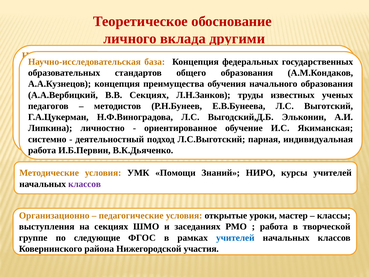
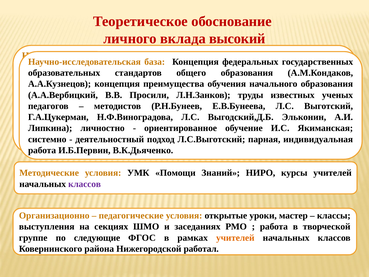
другими: другими -> высокий
Секциях at (149, 95): Секциях -> Просили
учителей at (235, 238) colour: blue -> orange
участия: участия -> работал
